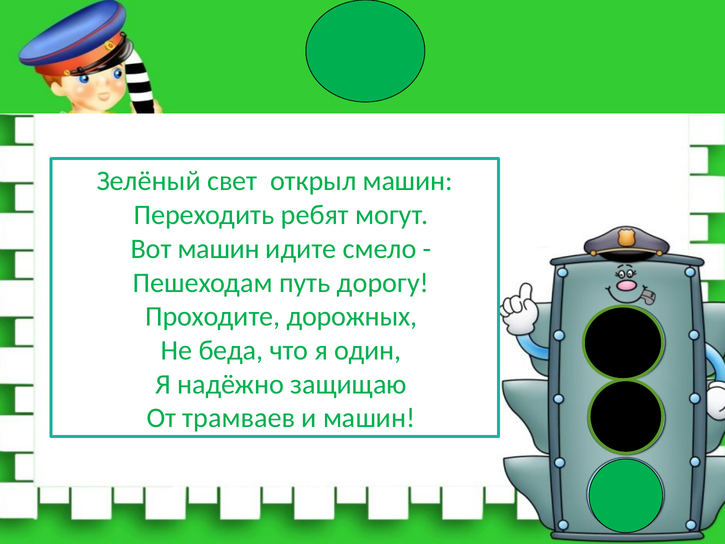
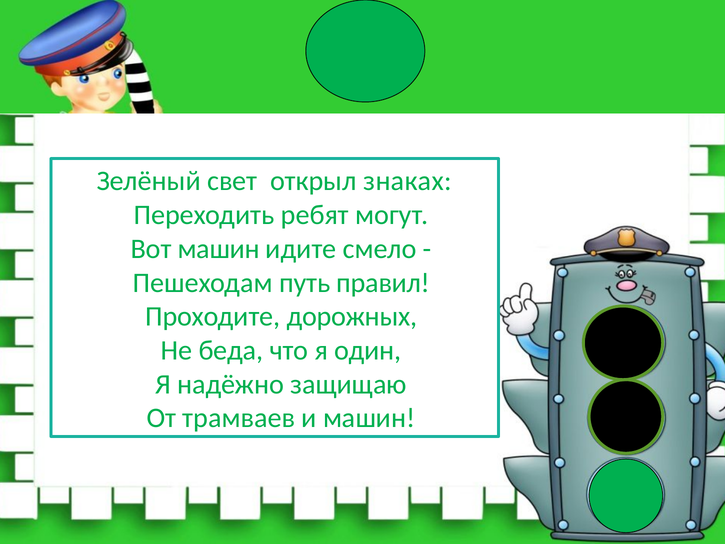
открыл машин: машин -> знаках
дорогу: дорогу -> правил
